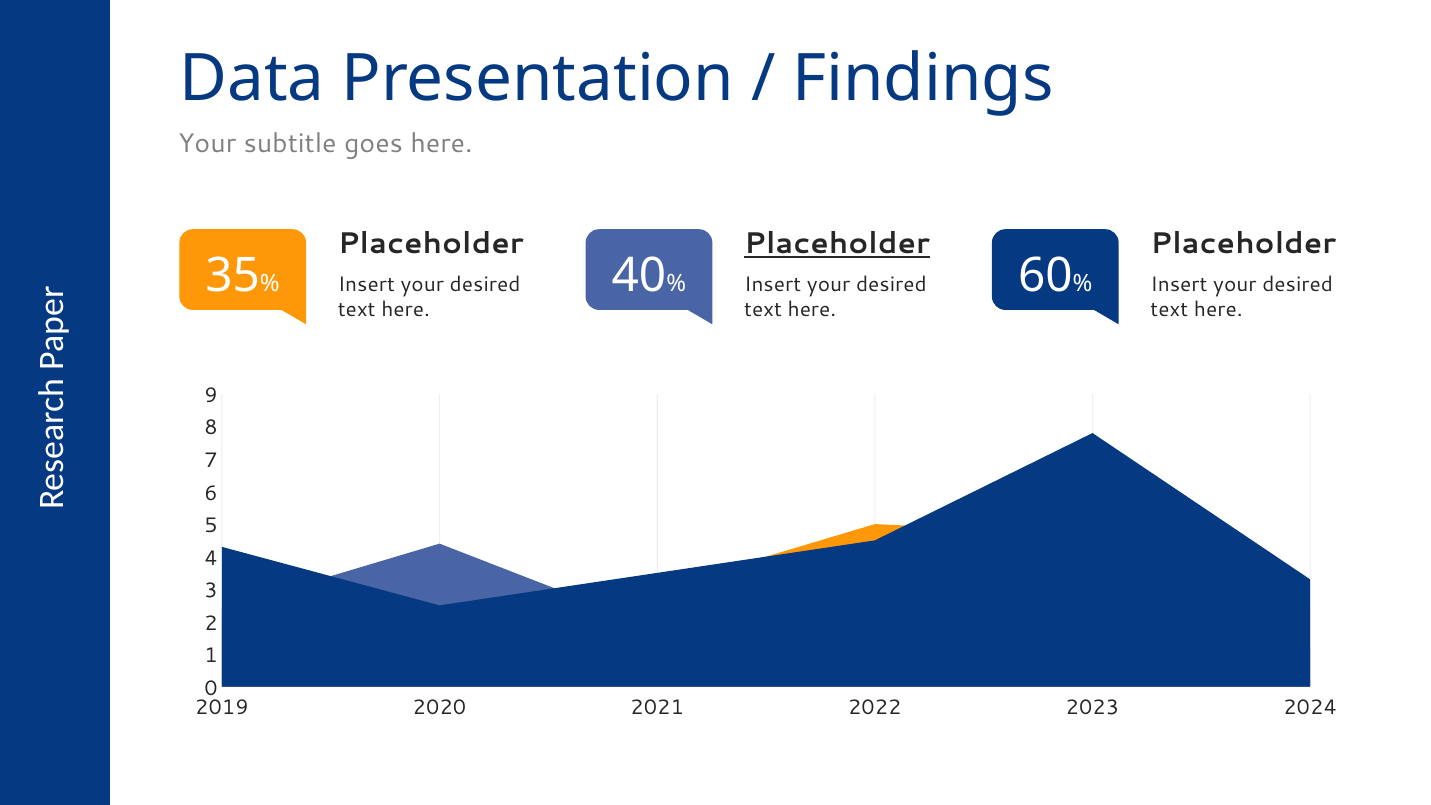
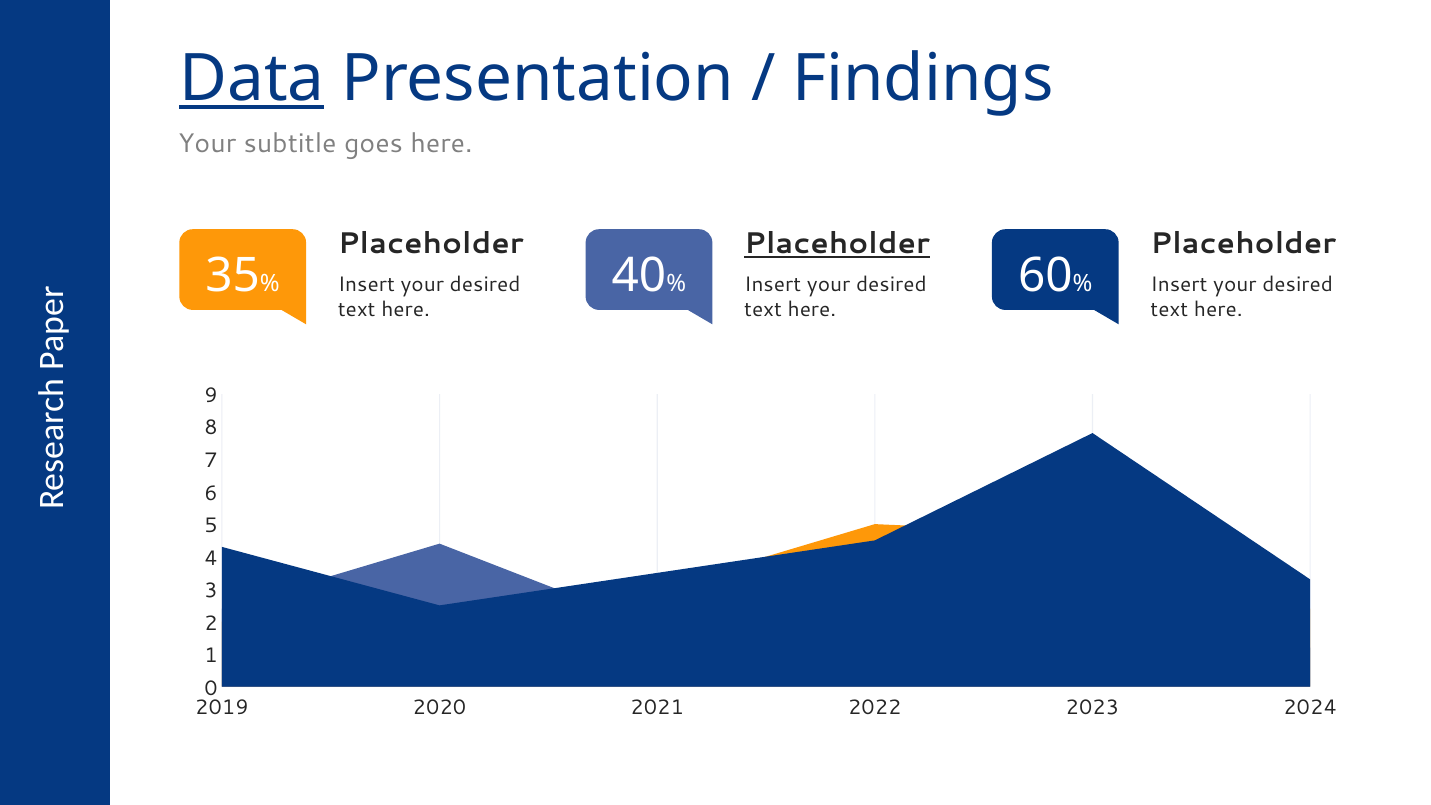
Data underline: none -> present
